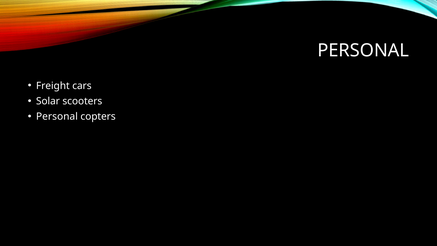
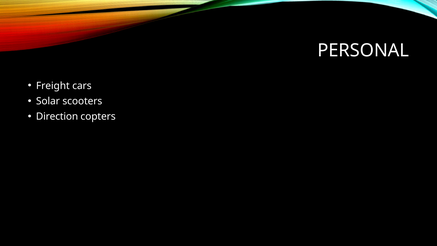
Personal at (57, 116): Personal -> Direction
